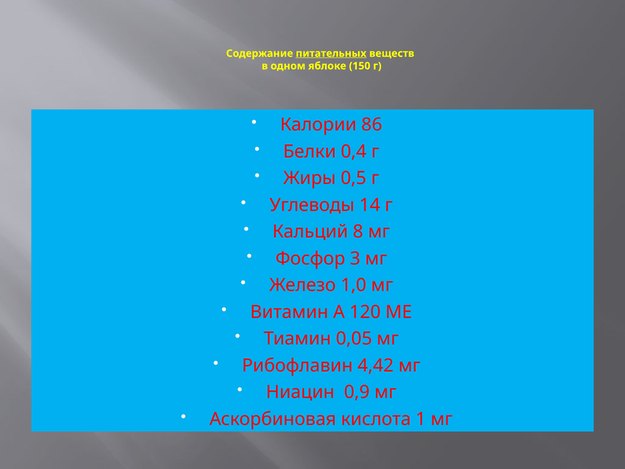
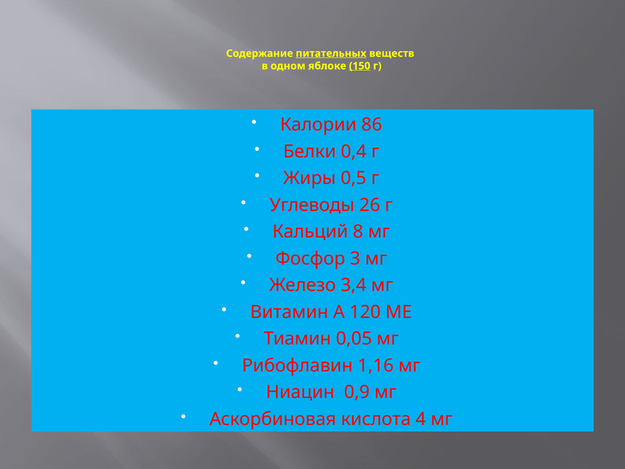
150 underline: none -> present
14: 14 -> 26
1,0: 1,0 -> 3,4
4,42: 4,42 -> 1,16
1: 1 -> 4
